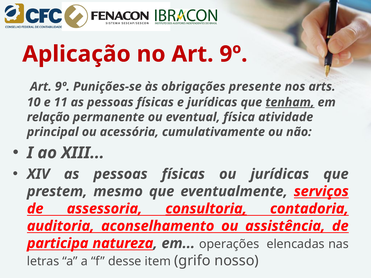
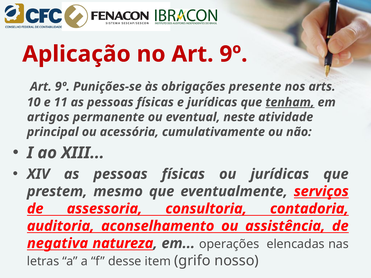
relação: relação -> artigos
física: física -> neste
consultoria underline: present -> none
participa: participa -> negativa
